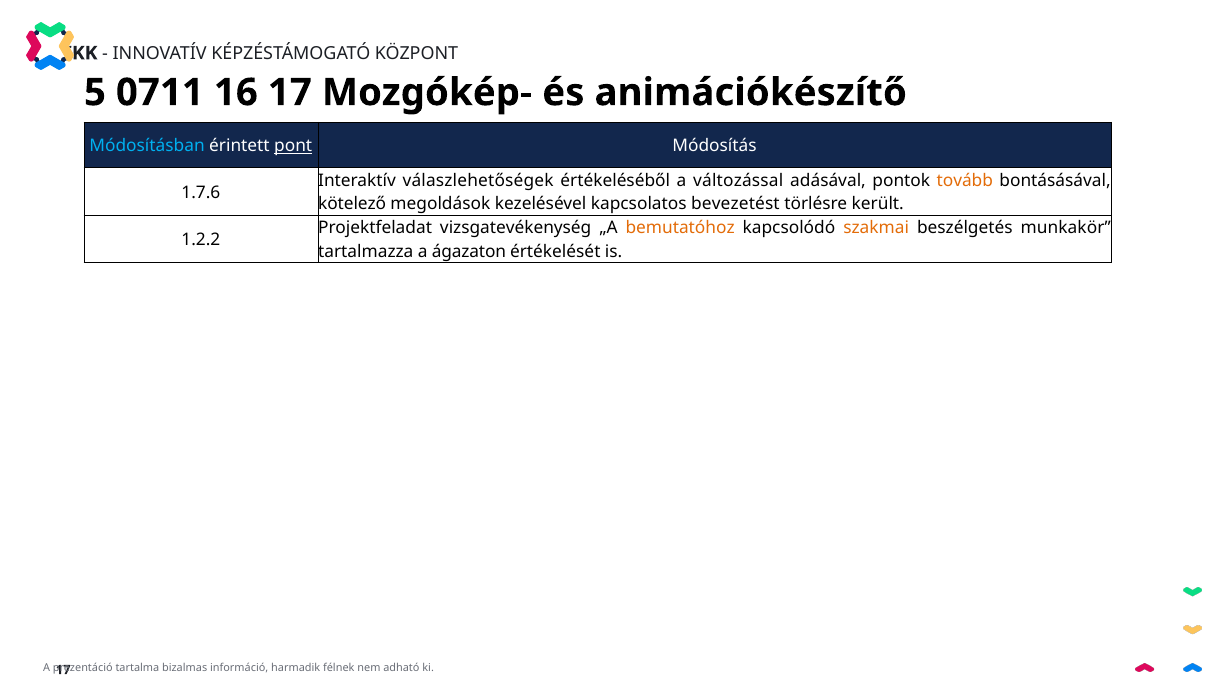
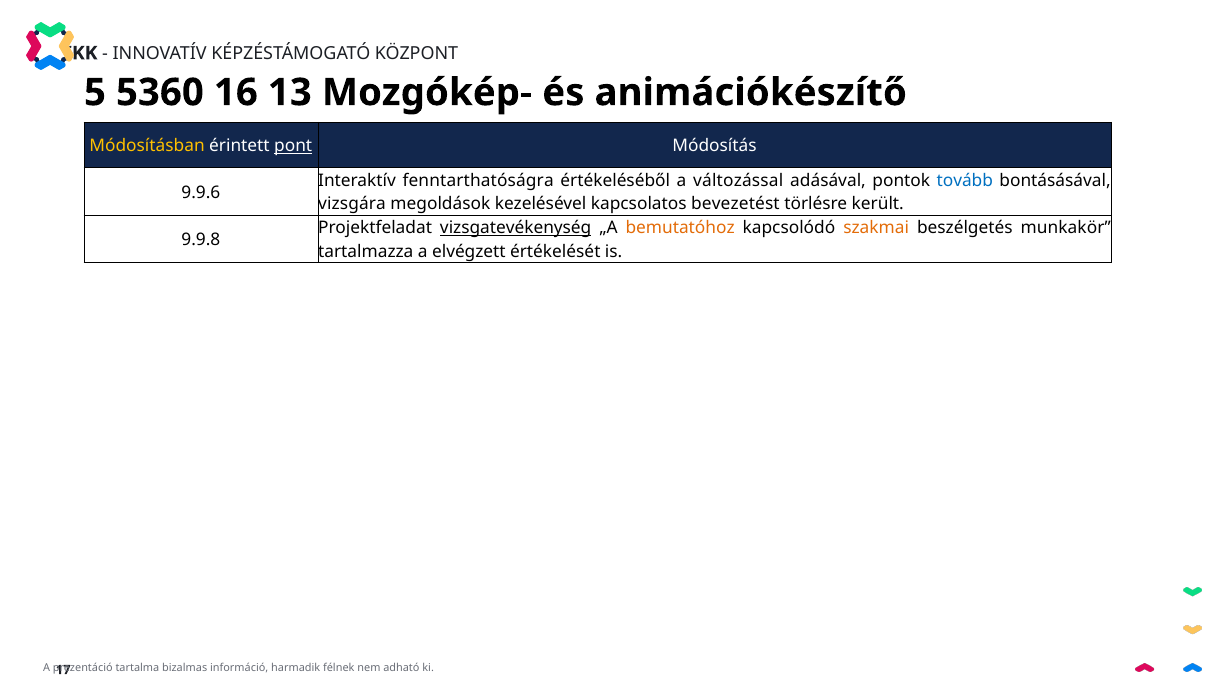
0711: 0711 -> 5360
16 17: 17 -> 13
Módosításban colour: light blue -> yellow
válaszlehetőségek: válaszlehetőségek -> fenntarthatóságra
tovább colour: orange -> blue
1.7.6: 1.7.6 -> 9.9.6
kötelező: kötelező -> vizsgára
vizsgatevékenység underline: none -> present
1.2.2: 1.2.2 -> 9.9.8
ágazaton: ágazaton -> elvégzett
